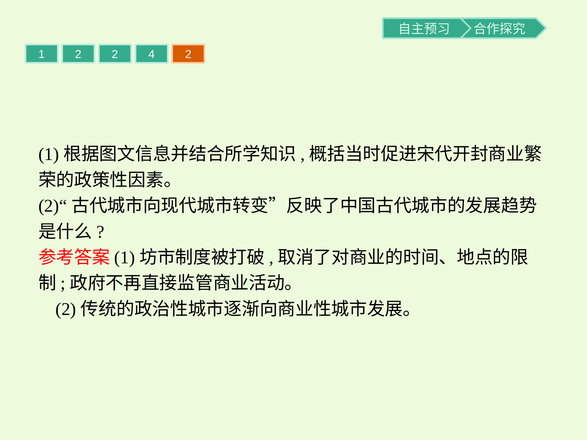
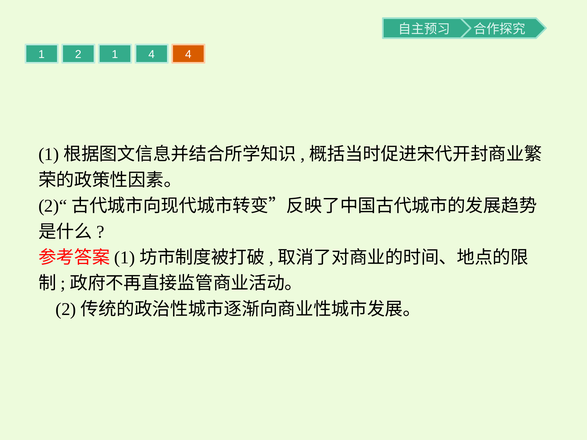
2 2: 2 -> 1
4 2: 2 -> 4
